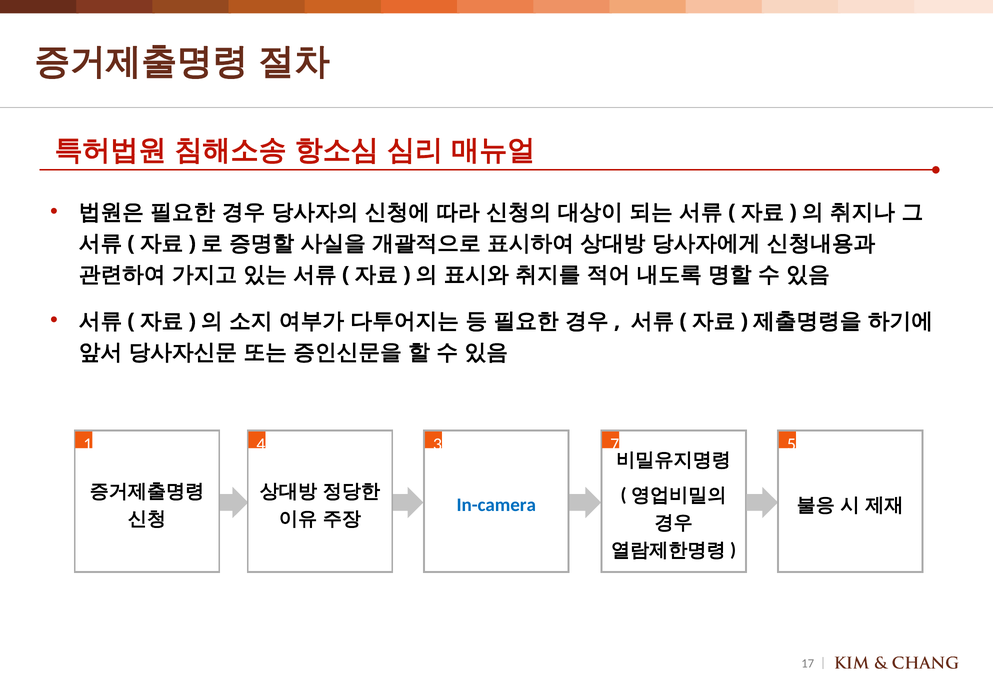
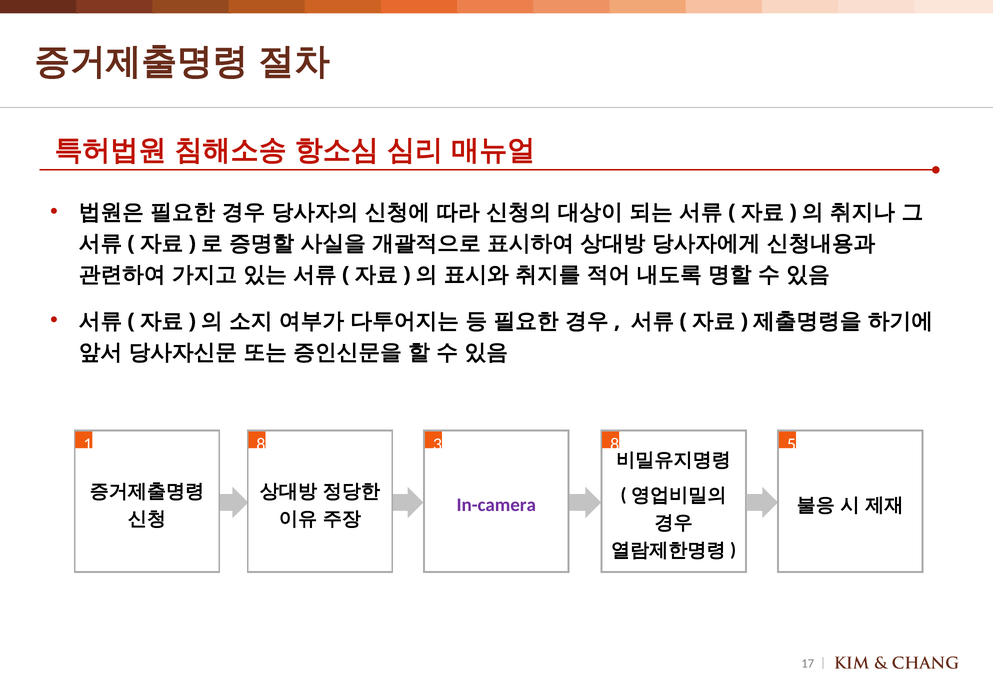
1 4: 4 -> 8
3 7: 7 -> 8
In-camera colour: blue -> purple
